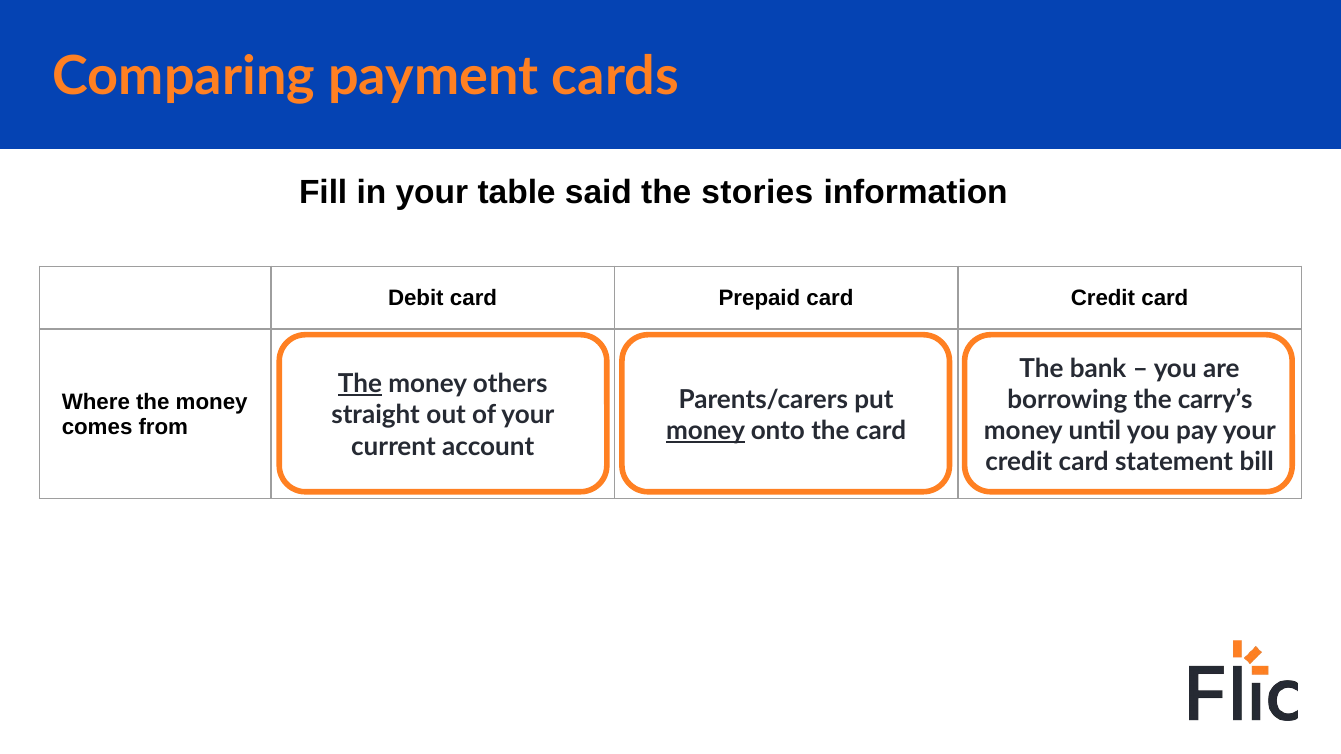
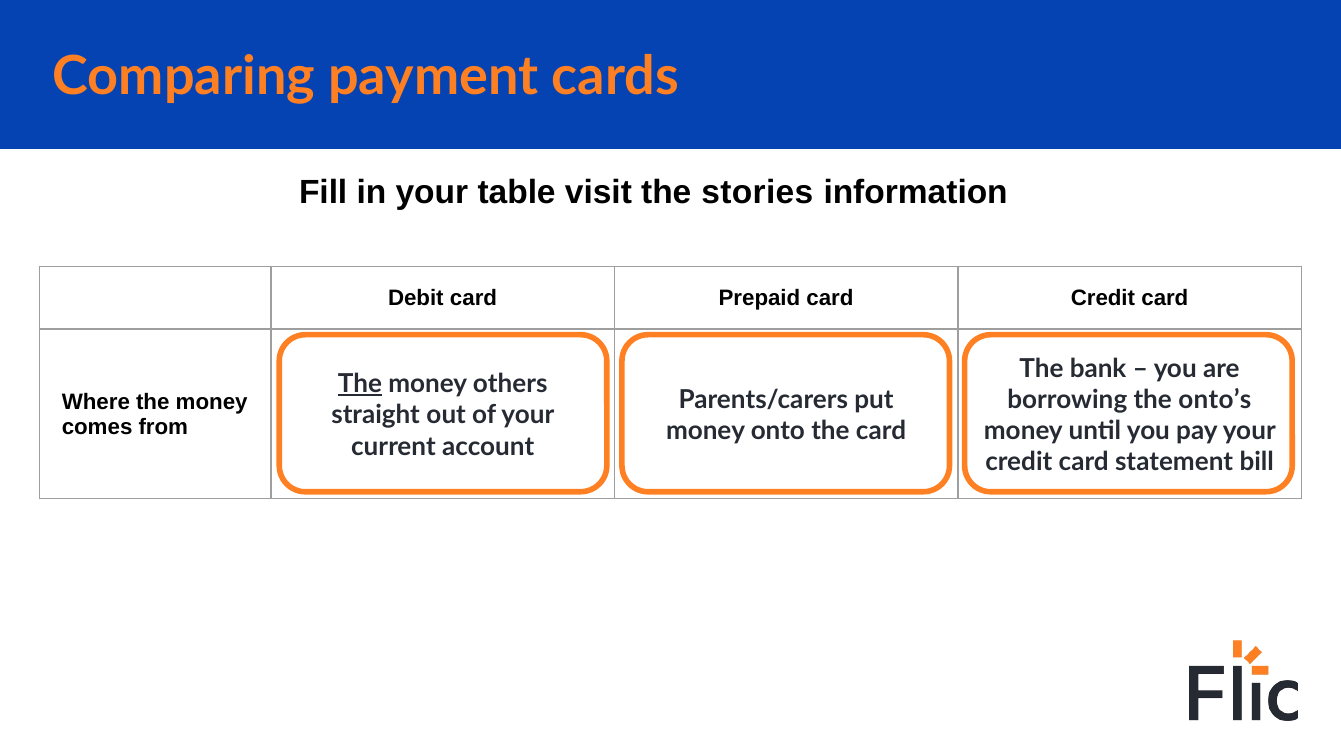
said: said -> visit
carry’s: carry’s -> onto’s
money at (706, 431) underline: present -> none
